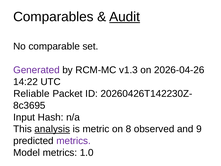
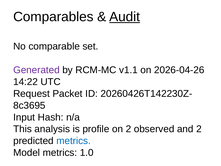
v1.3: v1.3 -> v1.1
Reliable: Reliable -> Request
analysis underline: present -> none
metric: metric -> profile
on 8: 8 -> 2
and 9: 9 -> 2
metrics at (74, 141) colour: purple -> blue
